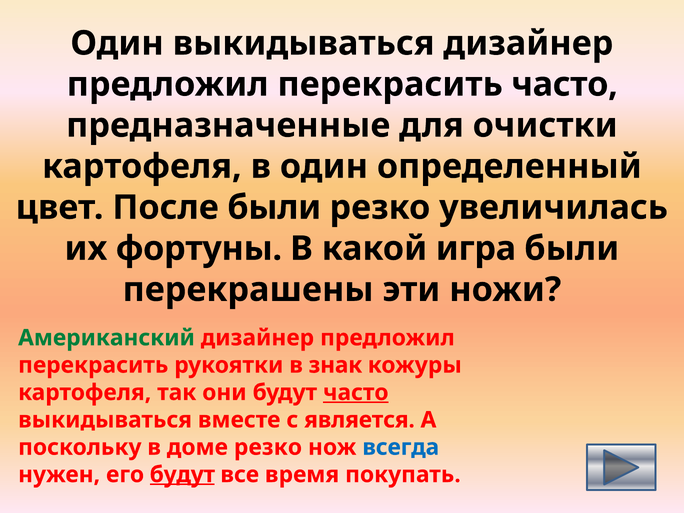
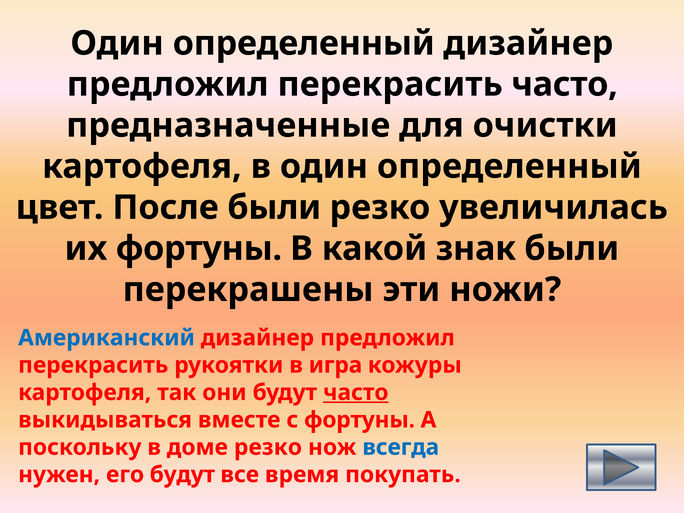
выкидываться at (304, 43): выкидываться -> определенный
игра: игра -> знак
Американский colour: green -> blue
знак: знак -> игра
с является: является -> фортуны
будут at (182, 475) underline: present -> none
